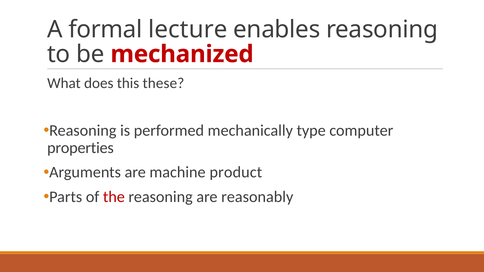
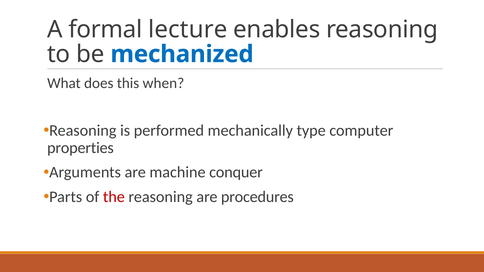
mechanized colour: red -> blue
these: these -> when
product: product -> conquer
reasonably: reasonably -> procedures
